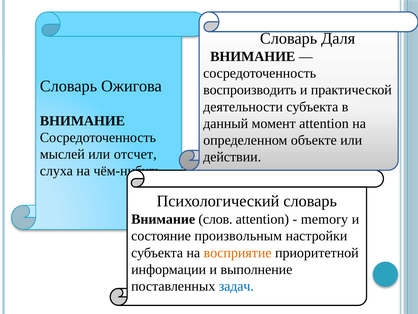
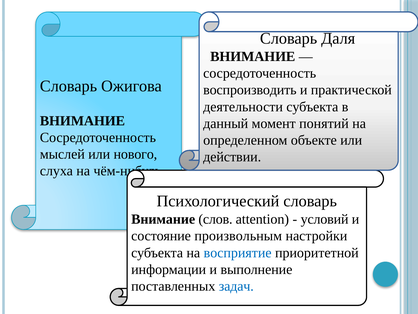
момент attention: attention -> понятий
отсчет: отсчет -> нового
memory: memory -> условий
восприятие colour: orange -> blue
